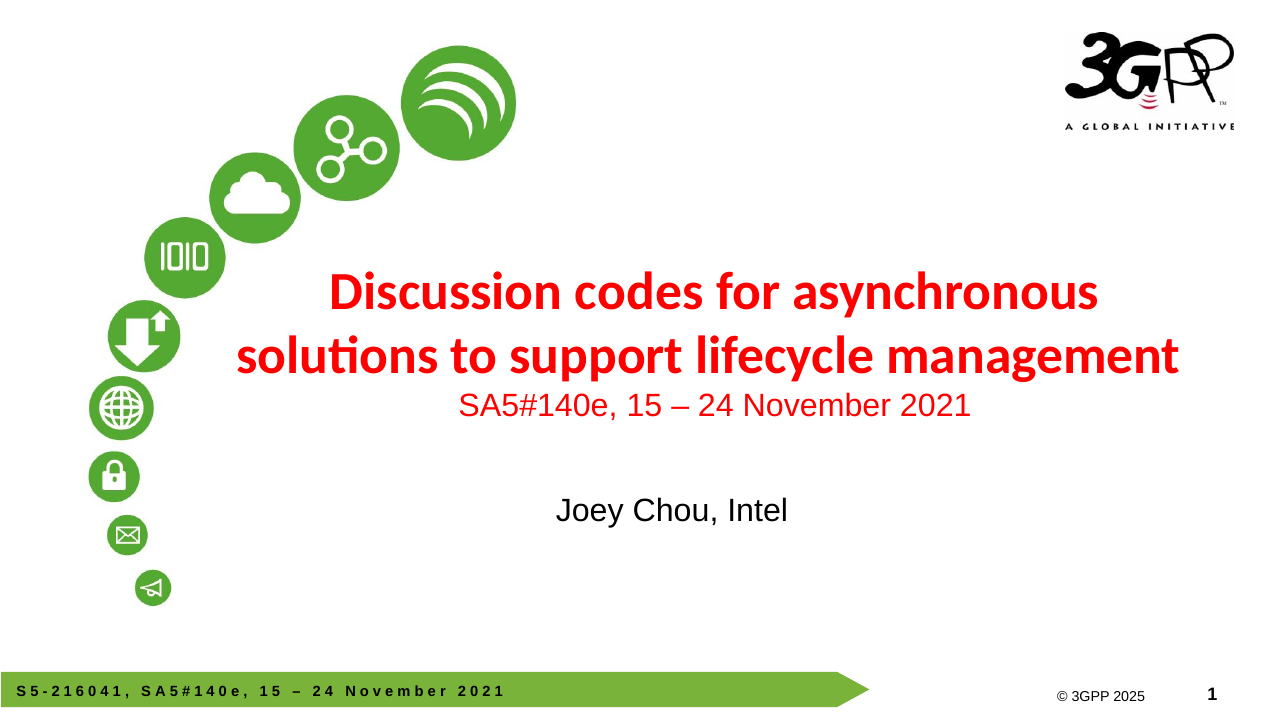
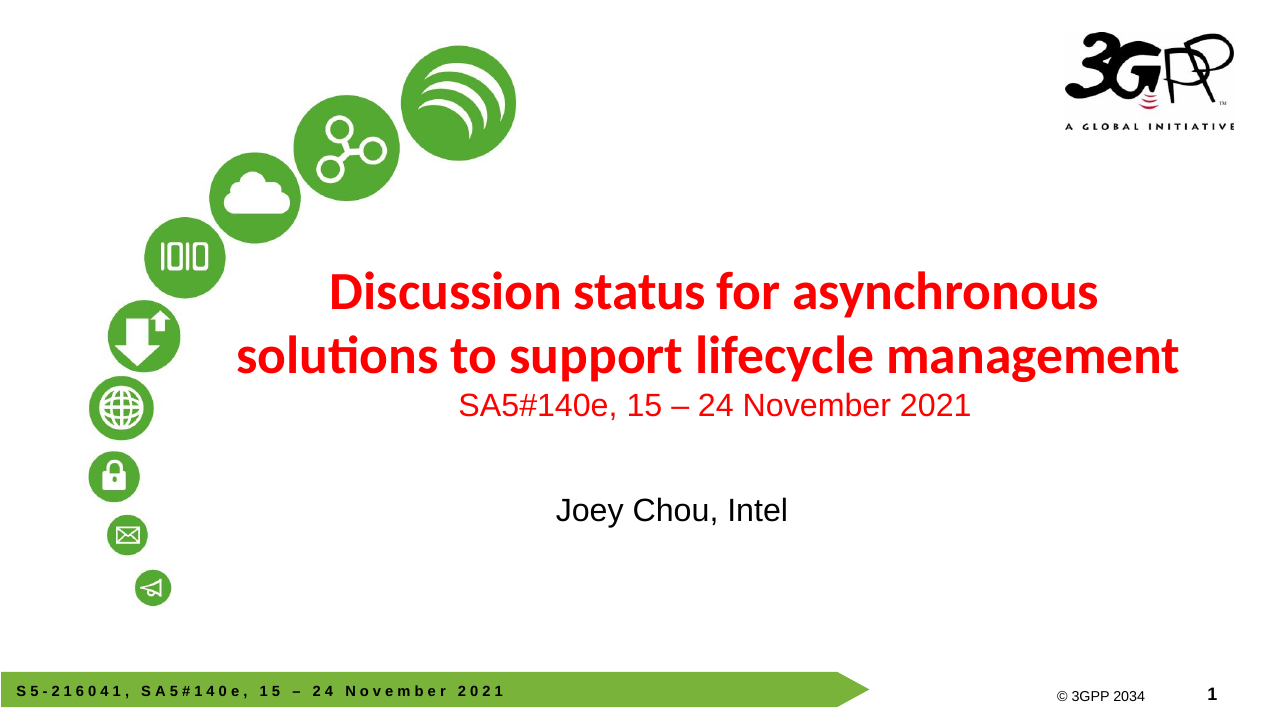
codes: codes -> status
2025: 2025 -> 2034
